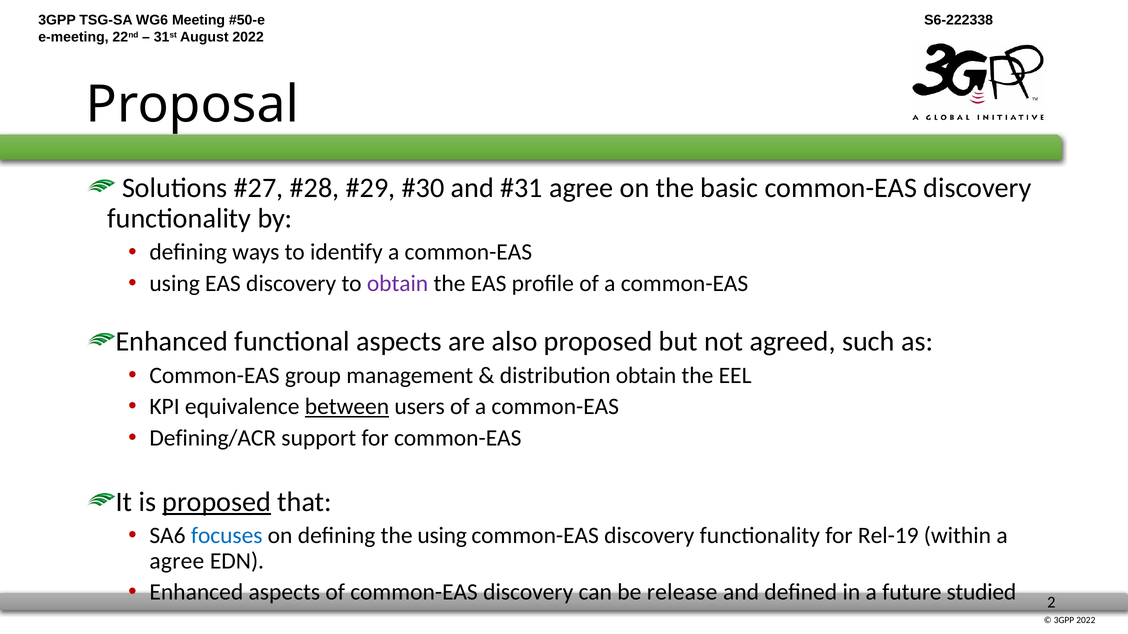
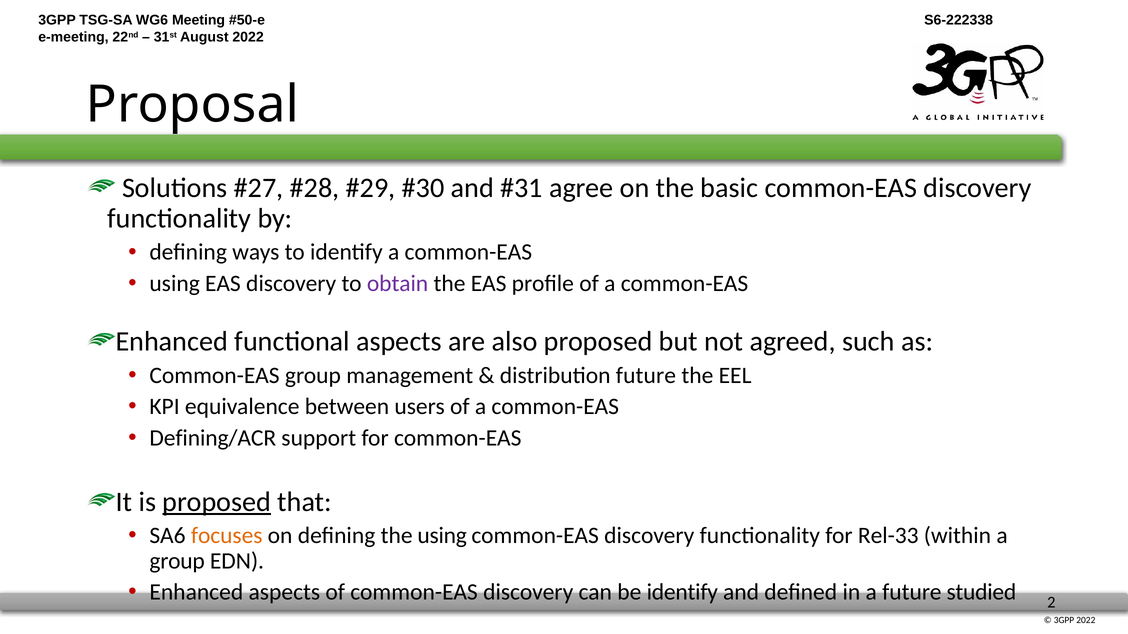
distribution obtain: obtain -> future
between underline: present -> none
focuses colour: blue -> orange
Rel-19: Rel-19 -> Rel-33
agree at (177, 561): agree -> group
be release: release -> identify
